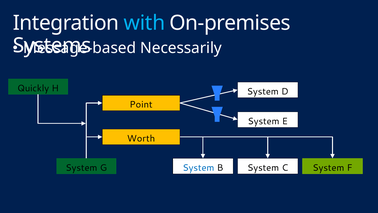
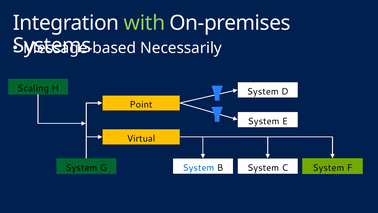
with colour: light blue -> light green
Quickly: Quickly -> Scaling
Worth: Worth -> Virtual
